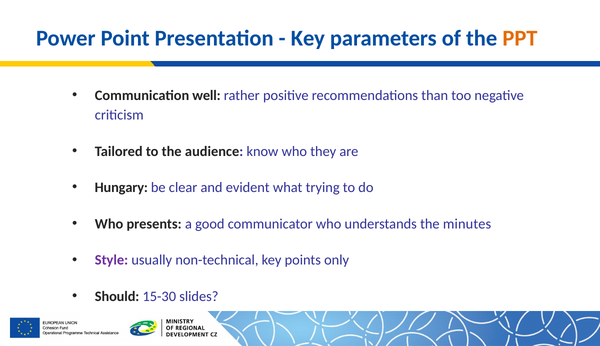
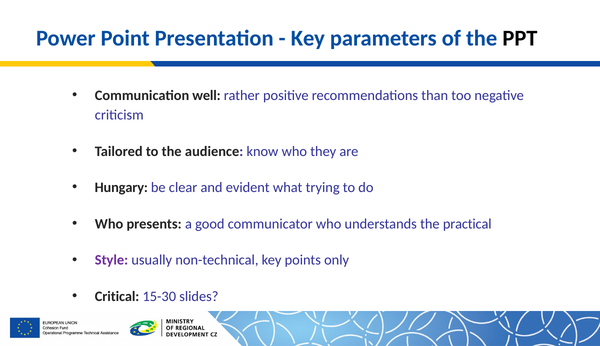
PPT colour: orange -> black
minutes: minutes -> practical
Should: Should -> Critical
